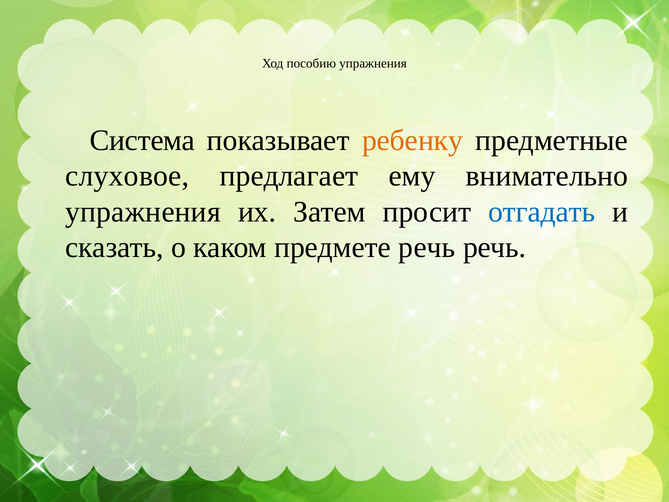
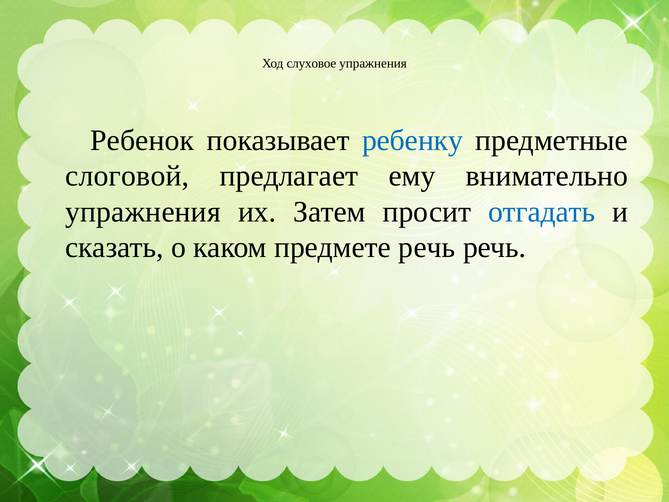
пособию: пособию -> слуховое
Система: Система -> Ребенок
ребенку colour: orange -> blue
слуховое: слуховое -> слоговой
